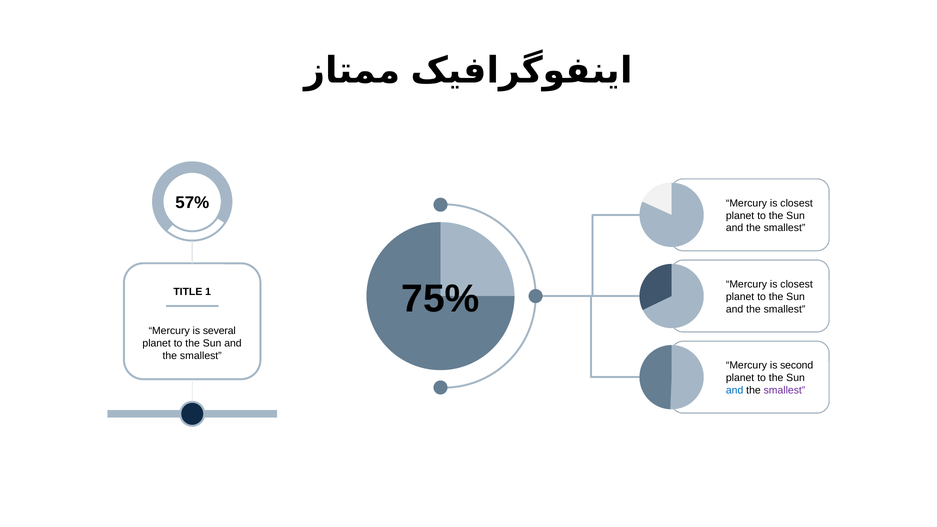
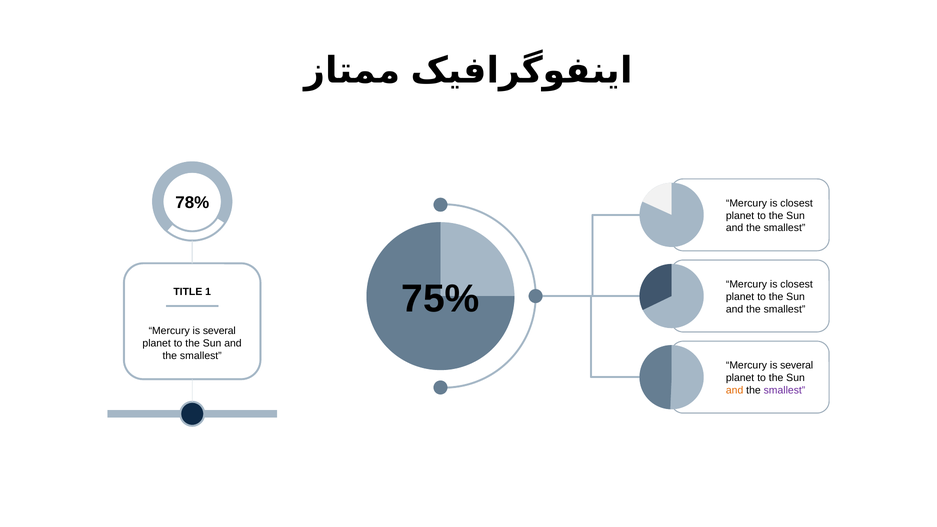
57%: 57% -> 78%
second at (797, 365): second -> several
and at (735, 390) colour: blue -> orange
